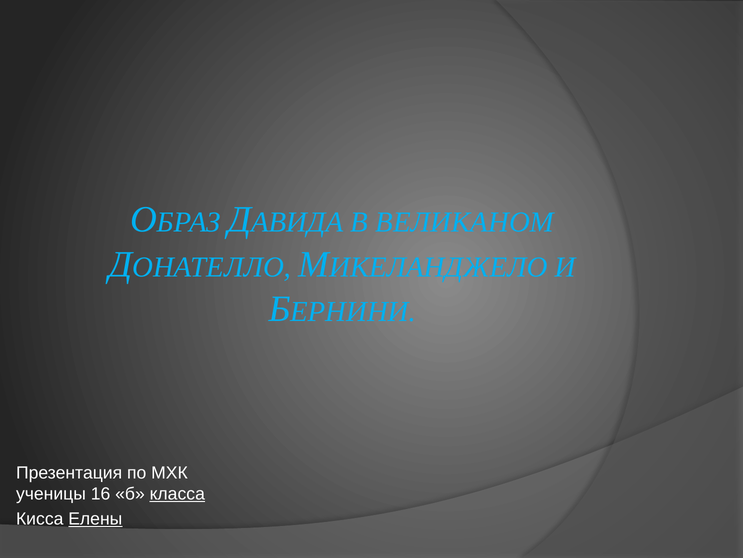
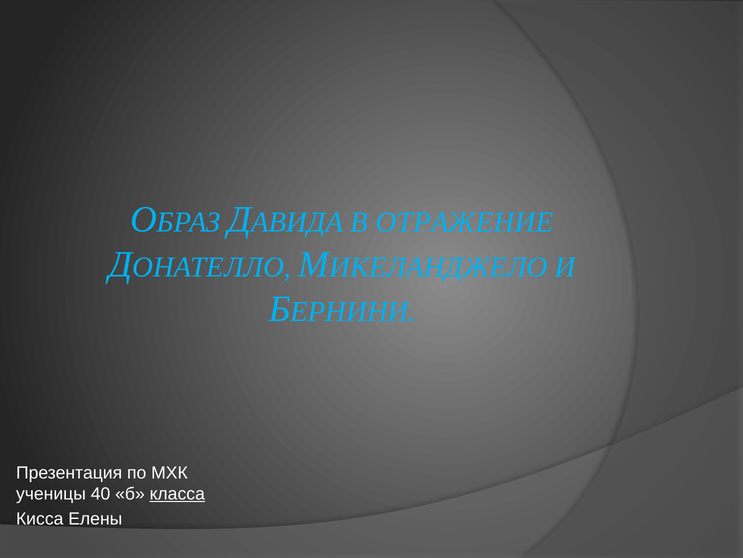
ВЕЛИКАНОМ: ВЕЛИКАНОМ -> ОТРАЖЕНИЕ
16: 16 -> 40
Елены underline: present -> none
